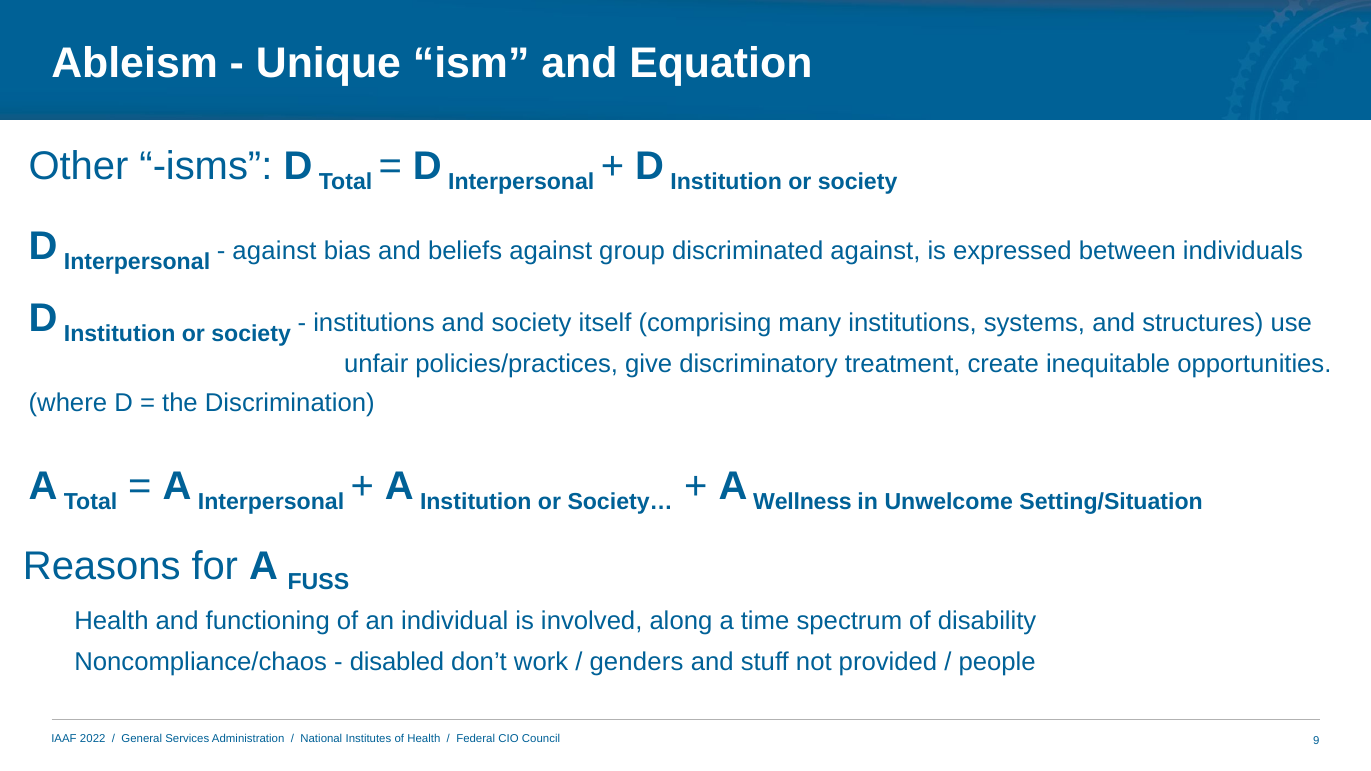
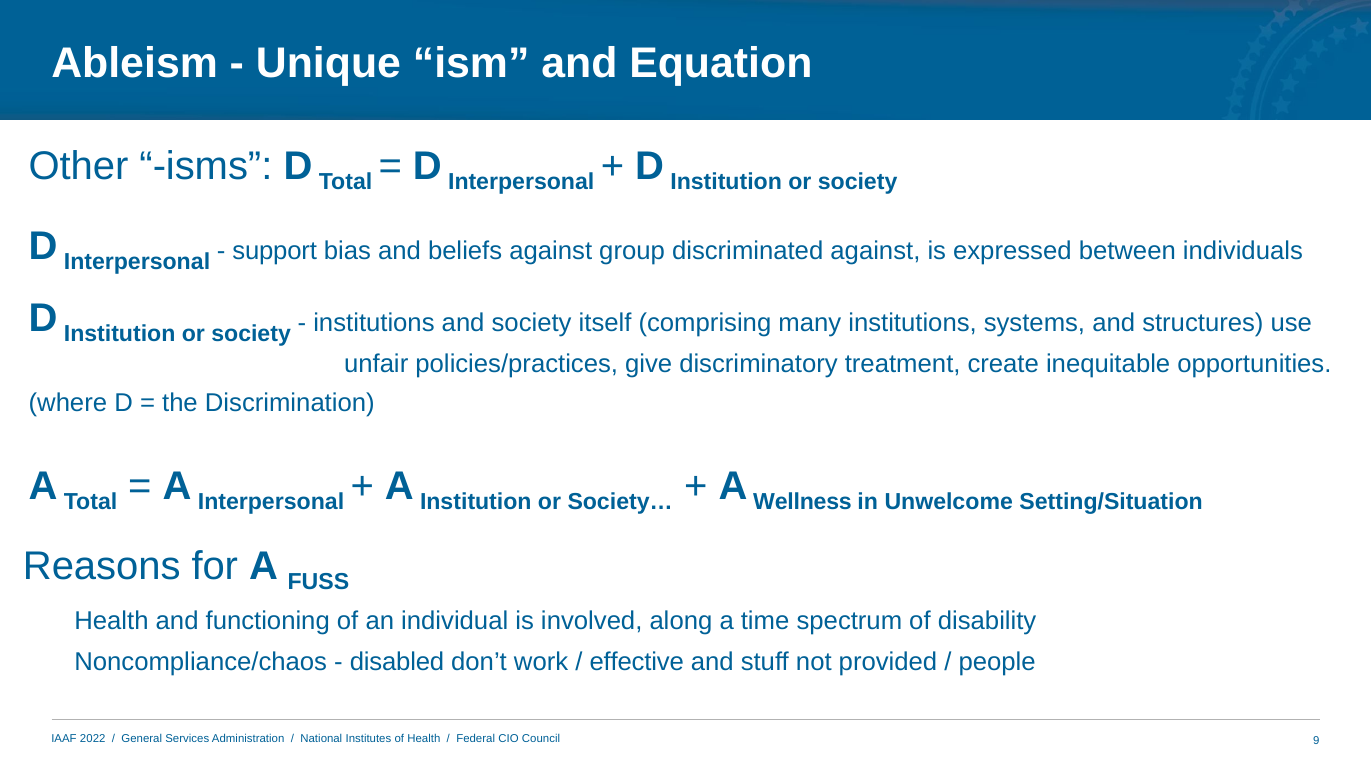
against at (274, 252): against -> support
genders: genders -> effective
